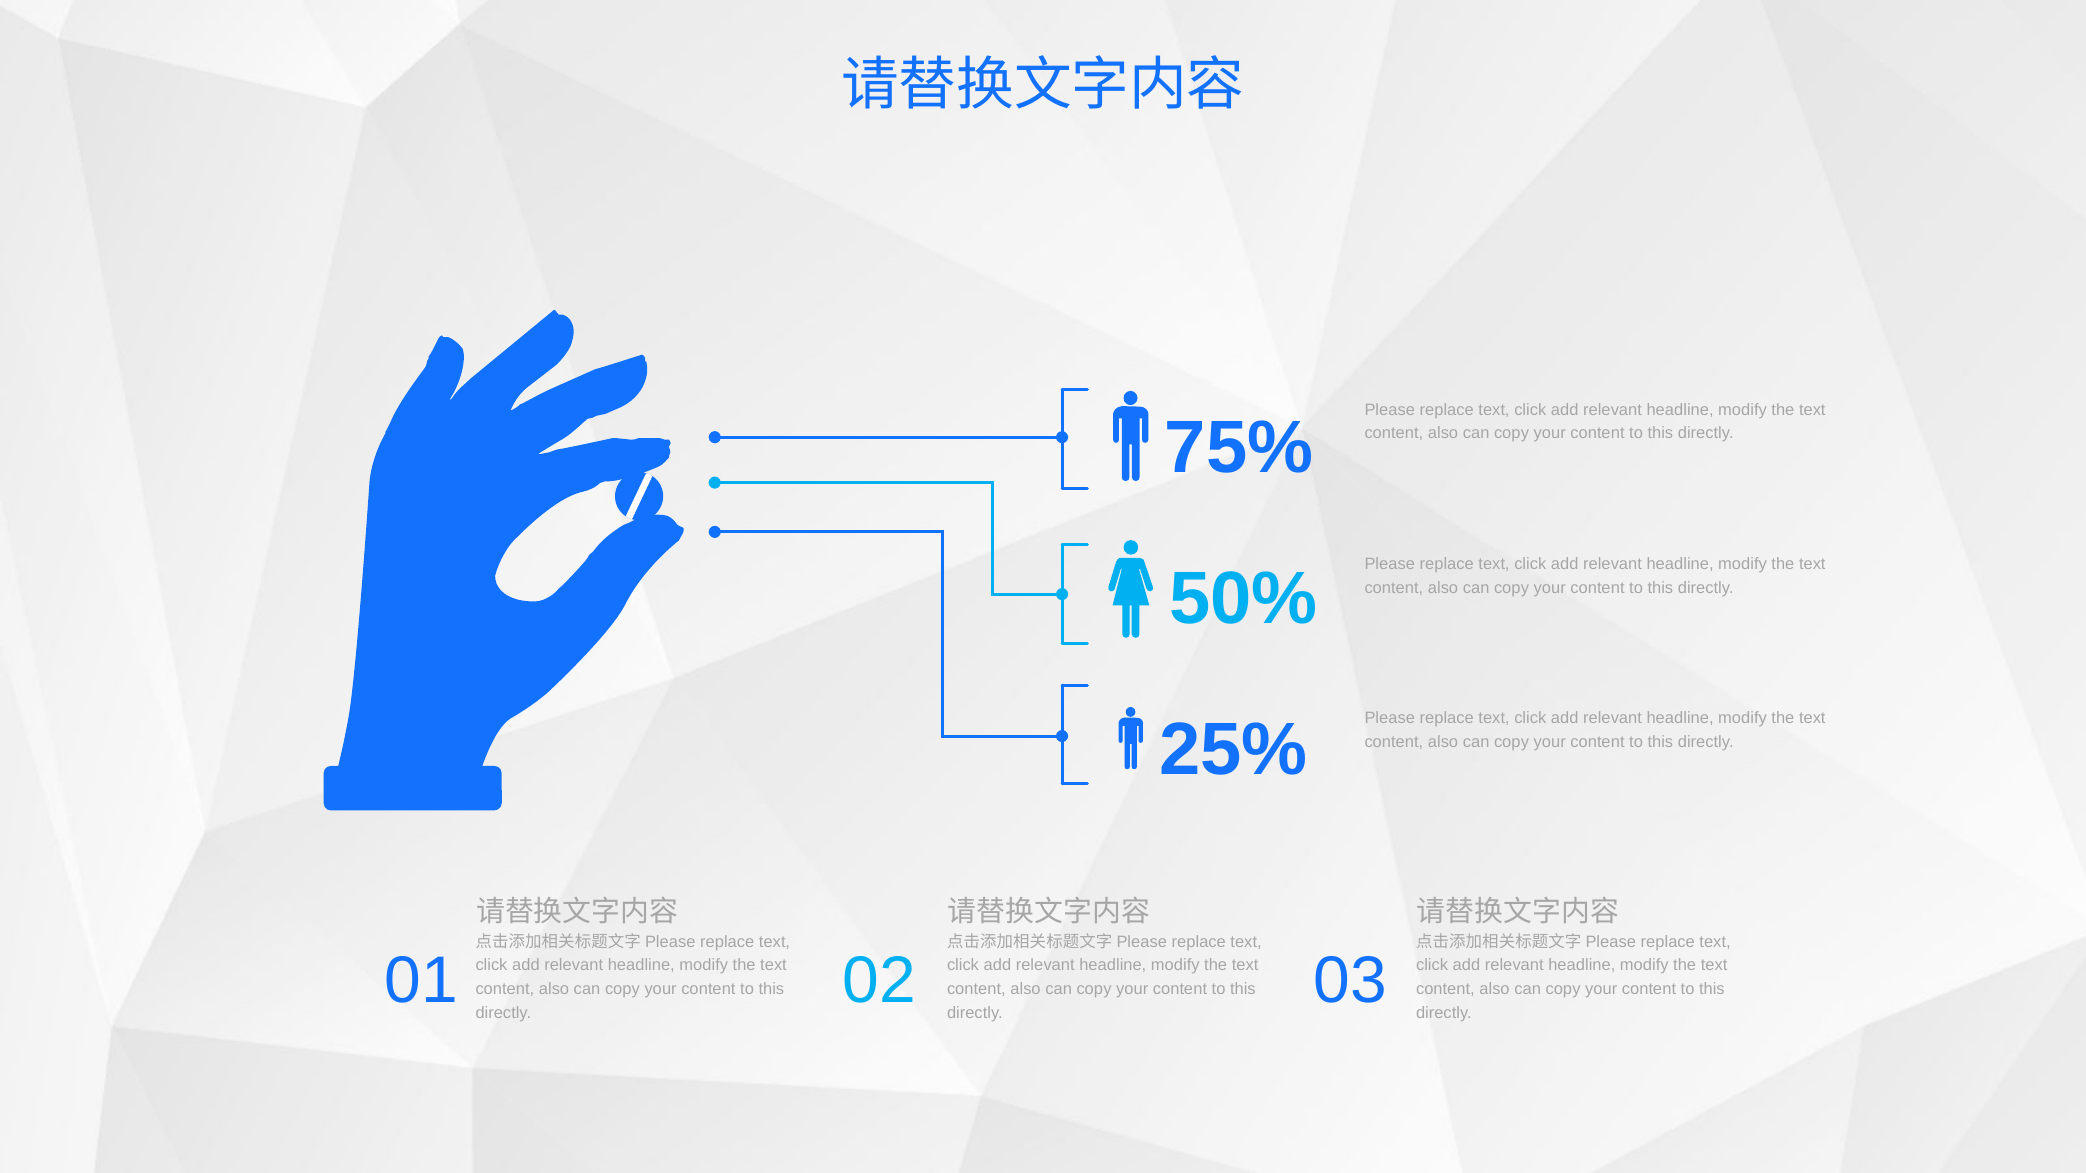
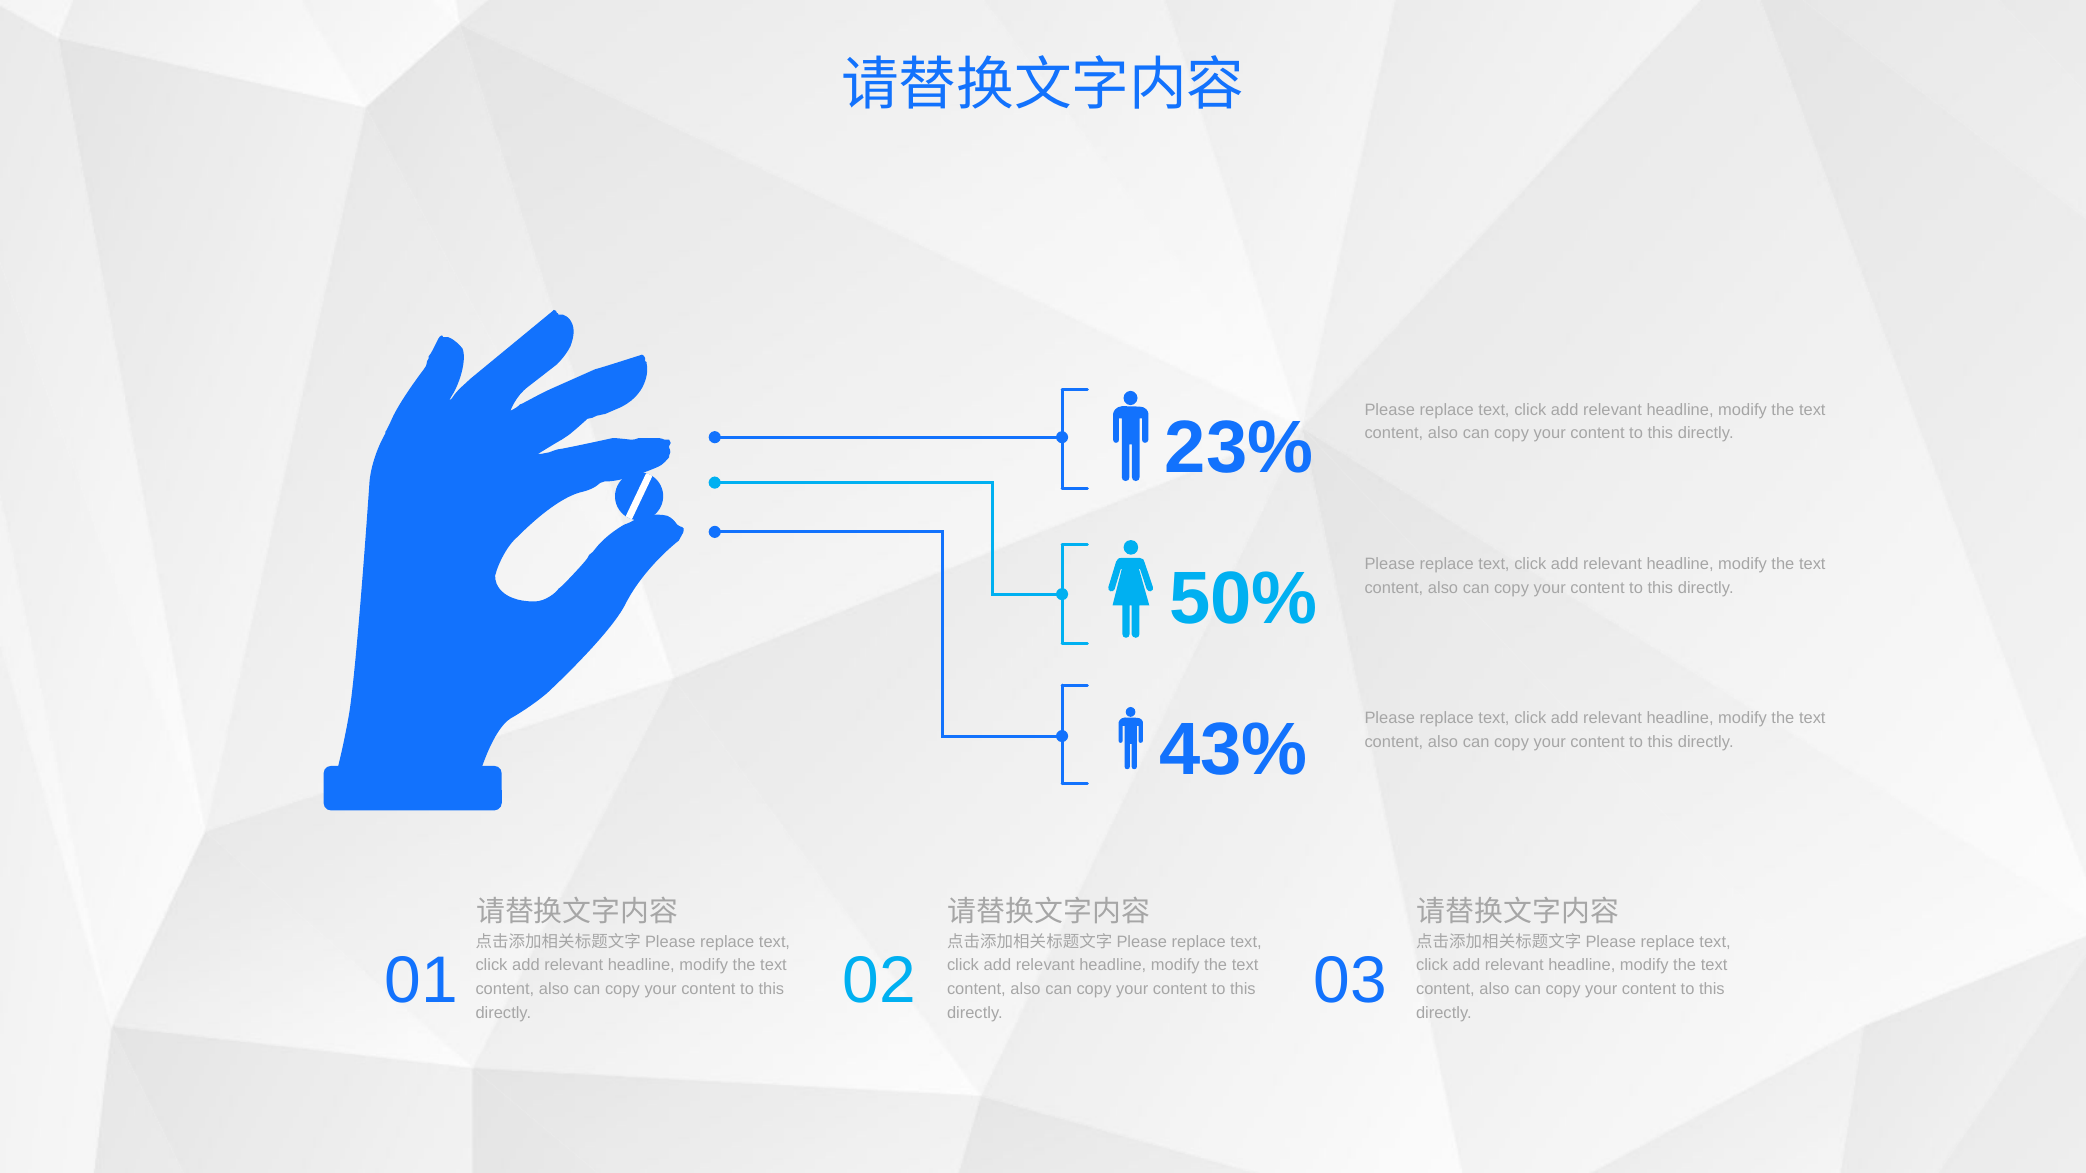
75%: 75% -> 23%
25%: 25% -> 43%
